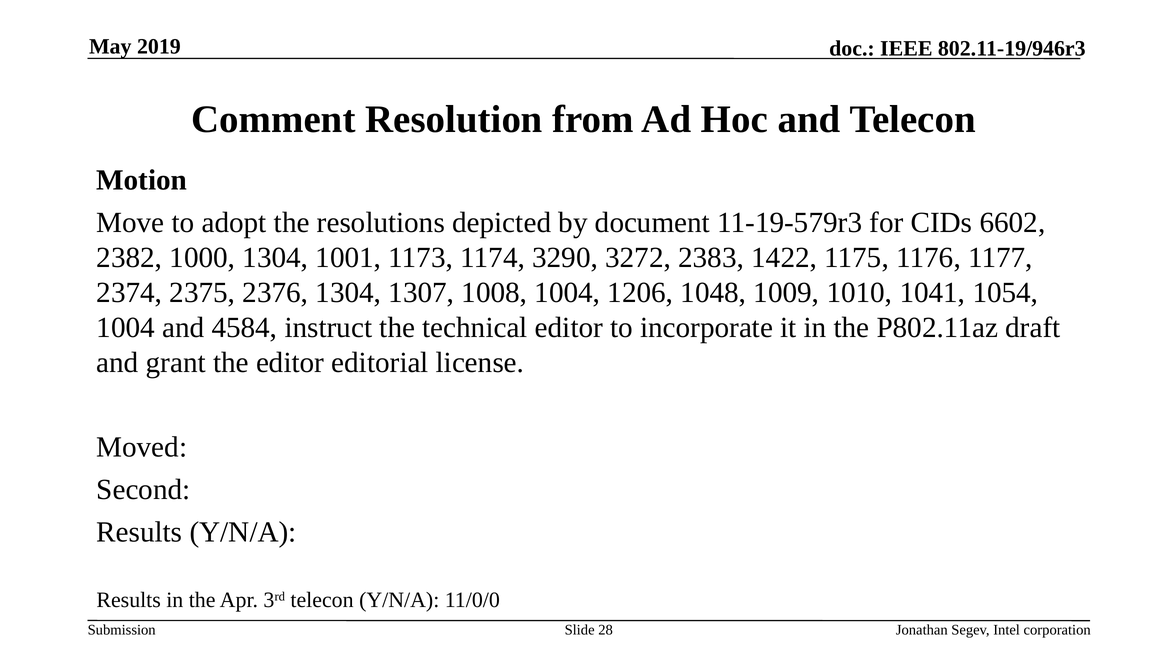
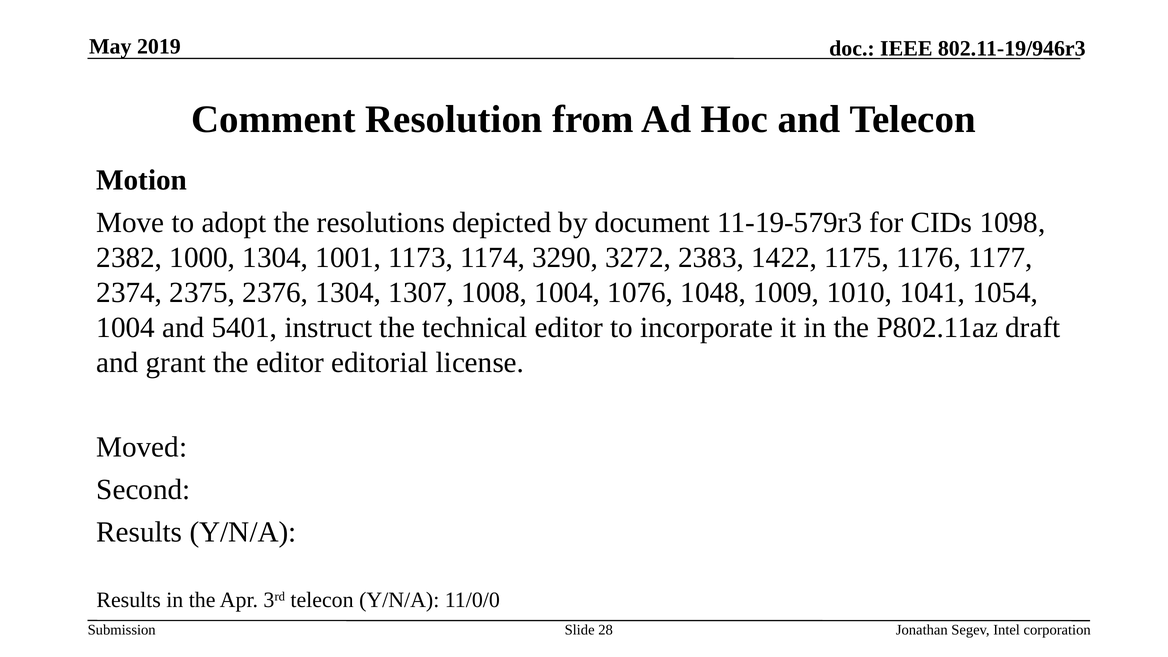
6602: 6602 -> 1098
1206: 1206 -> 1076
4584: 4584 -> 5401
